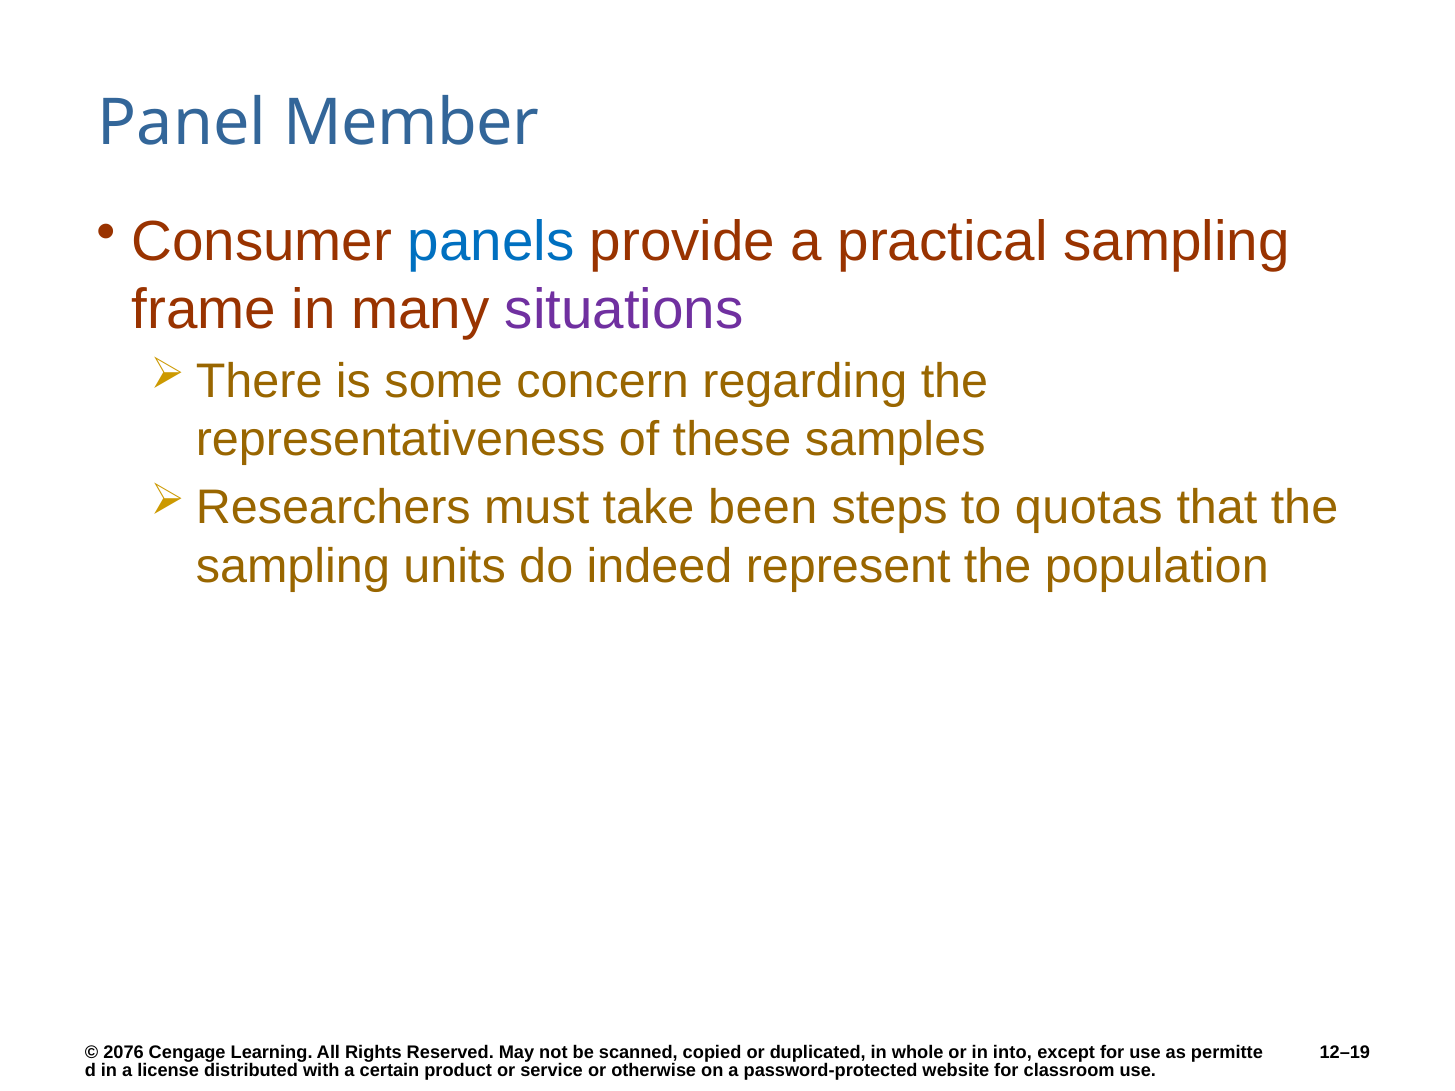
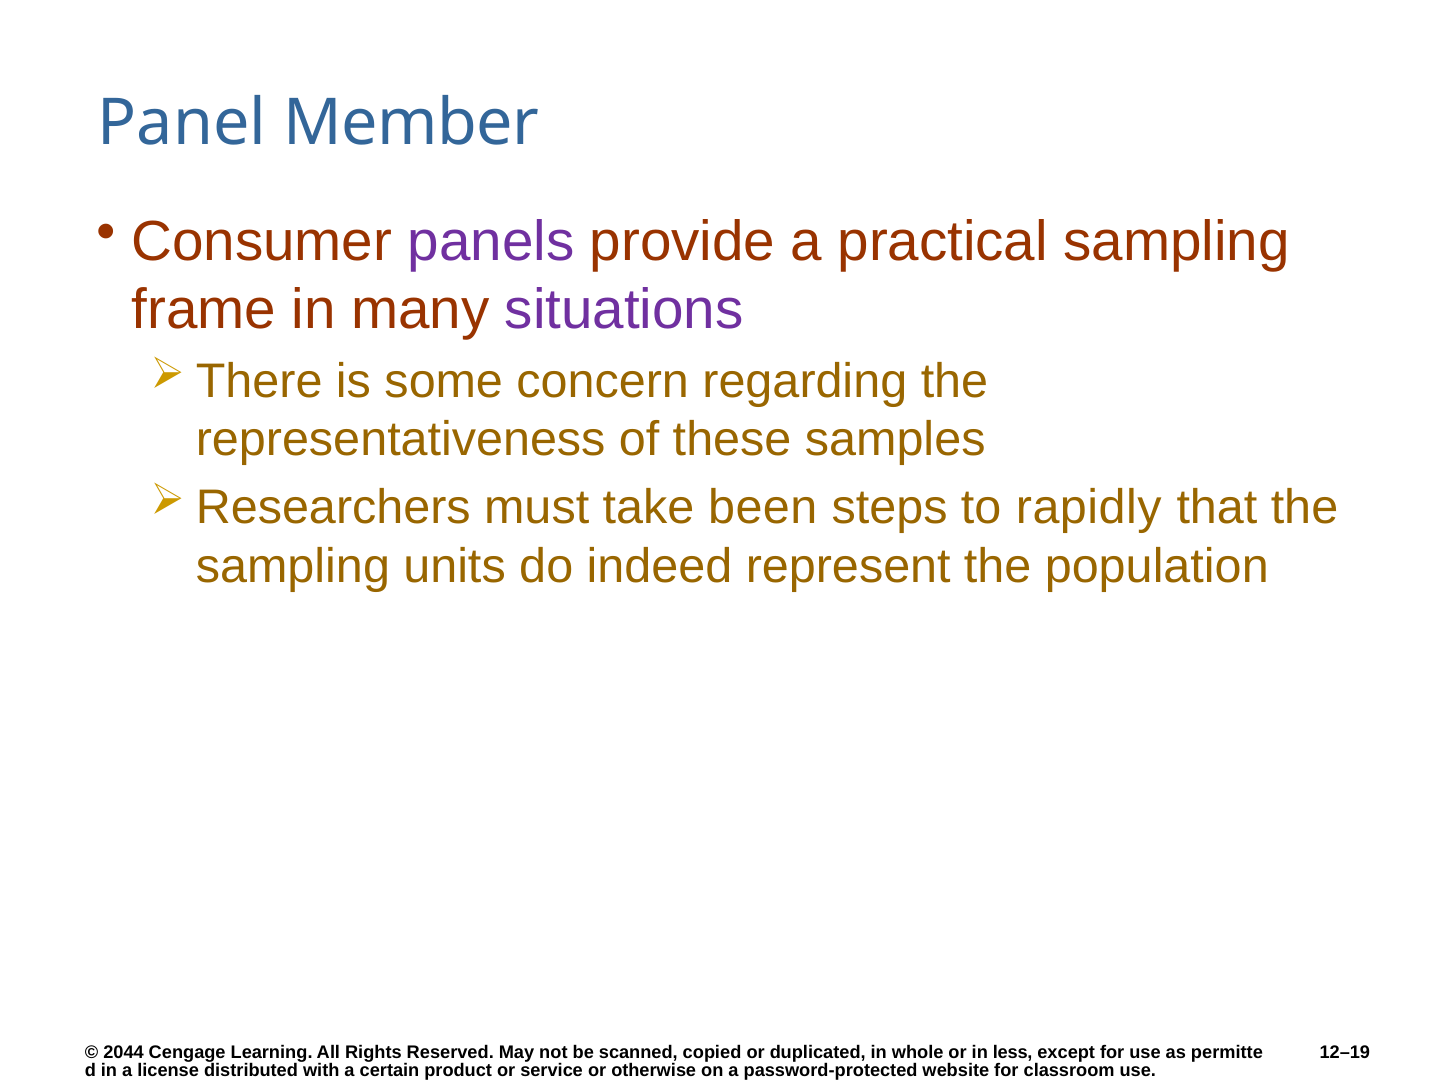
panels colour: blue -> purple
quotas: quotas -> rapidly
2076: 2076 -> 2044
into: into -> less
